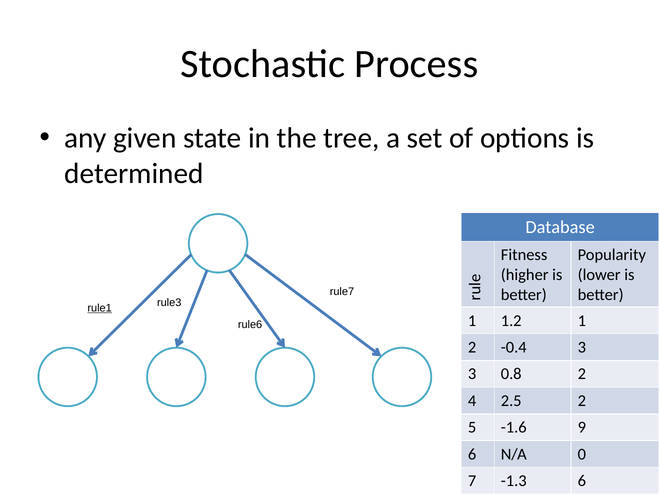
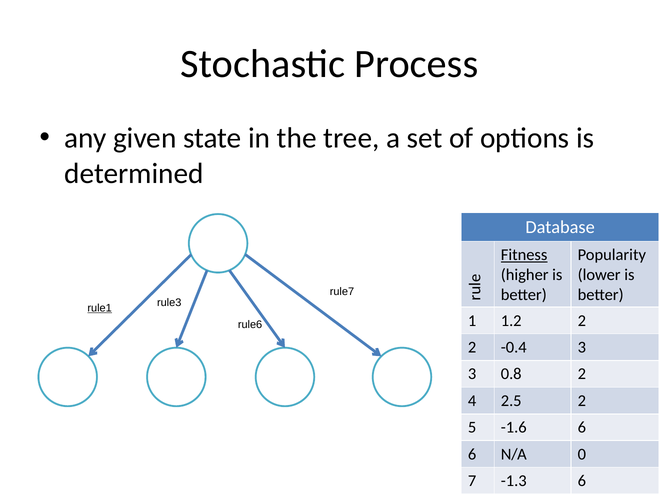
Fitness underline: none -> present
1.2 1: 1 -> 2
-1.6 9: 9 -> 6
